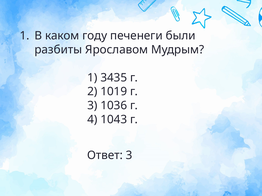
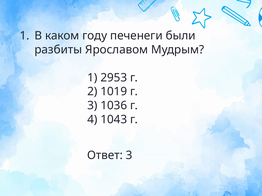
3435: 3435 -> 2953
